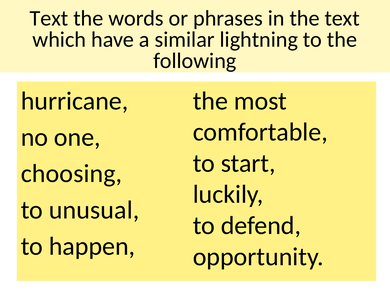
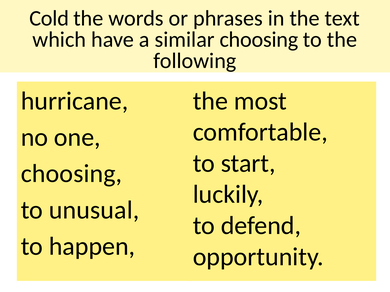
Text at (49, 18): Text -> Cold
similar lightning: lightning -> choosing
